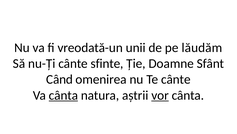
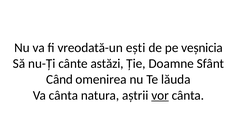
unii: unii -> ești
lăudăm: lăudăm -> veșnicia
sfinte: sfinte -> astăzi
Te cânte: cânte -> lăuda
cânta at (63, 95) underline: present -> none
